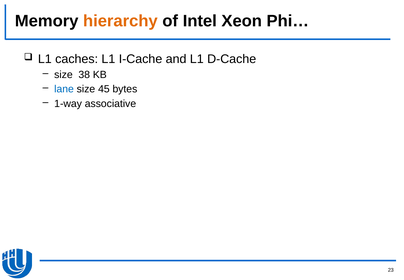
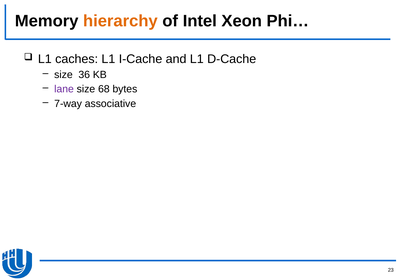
38: 38 -> 36
lane colour: blue -> purple
45: 45 -> 68
1-way: 1-way -> 7-way
